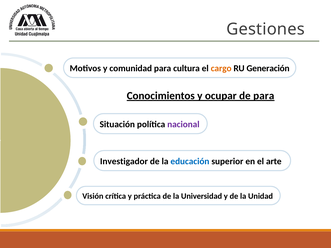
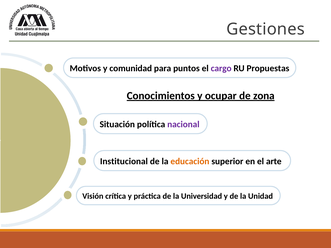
cultura: cultura -> puntos
cargo colour: orange -> purple
Generación: Generación -> Propuestas
de para: para -> zona
Investigador: Investigador -> Institucional
educación colour: blue -> orange
